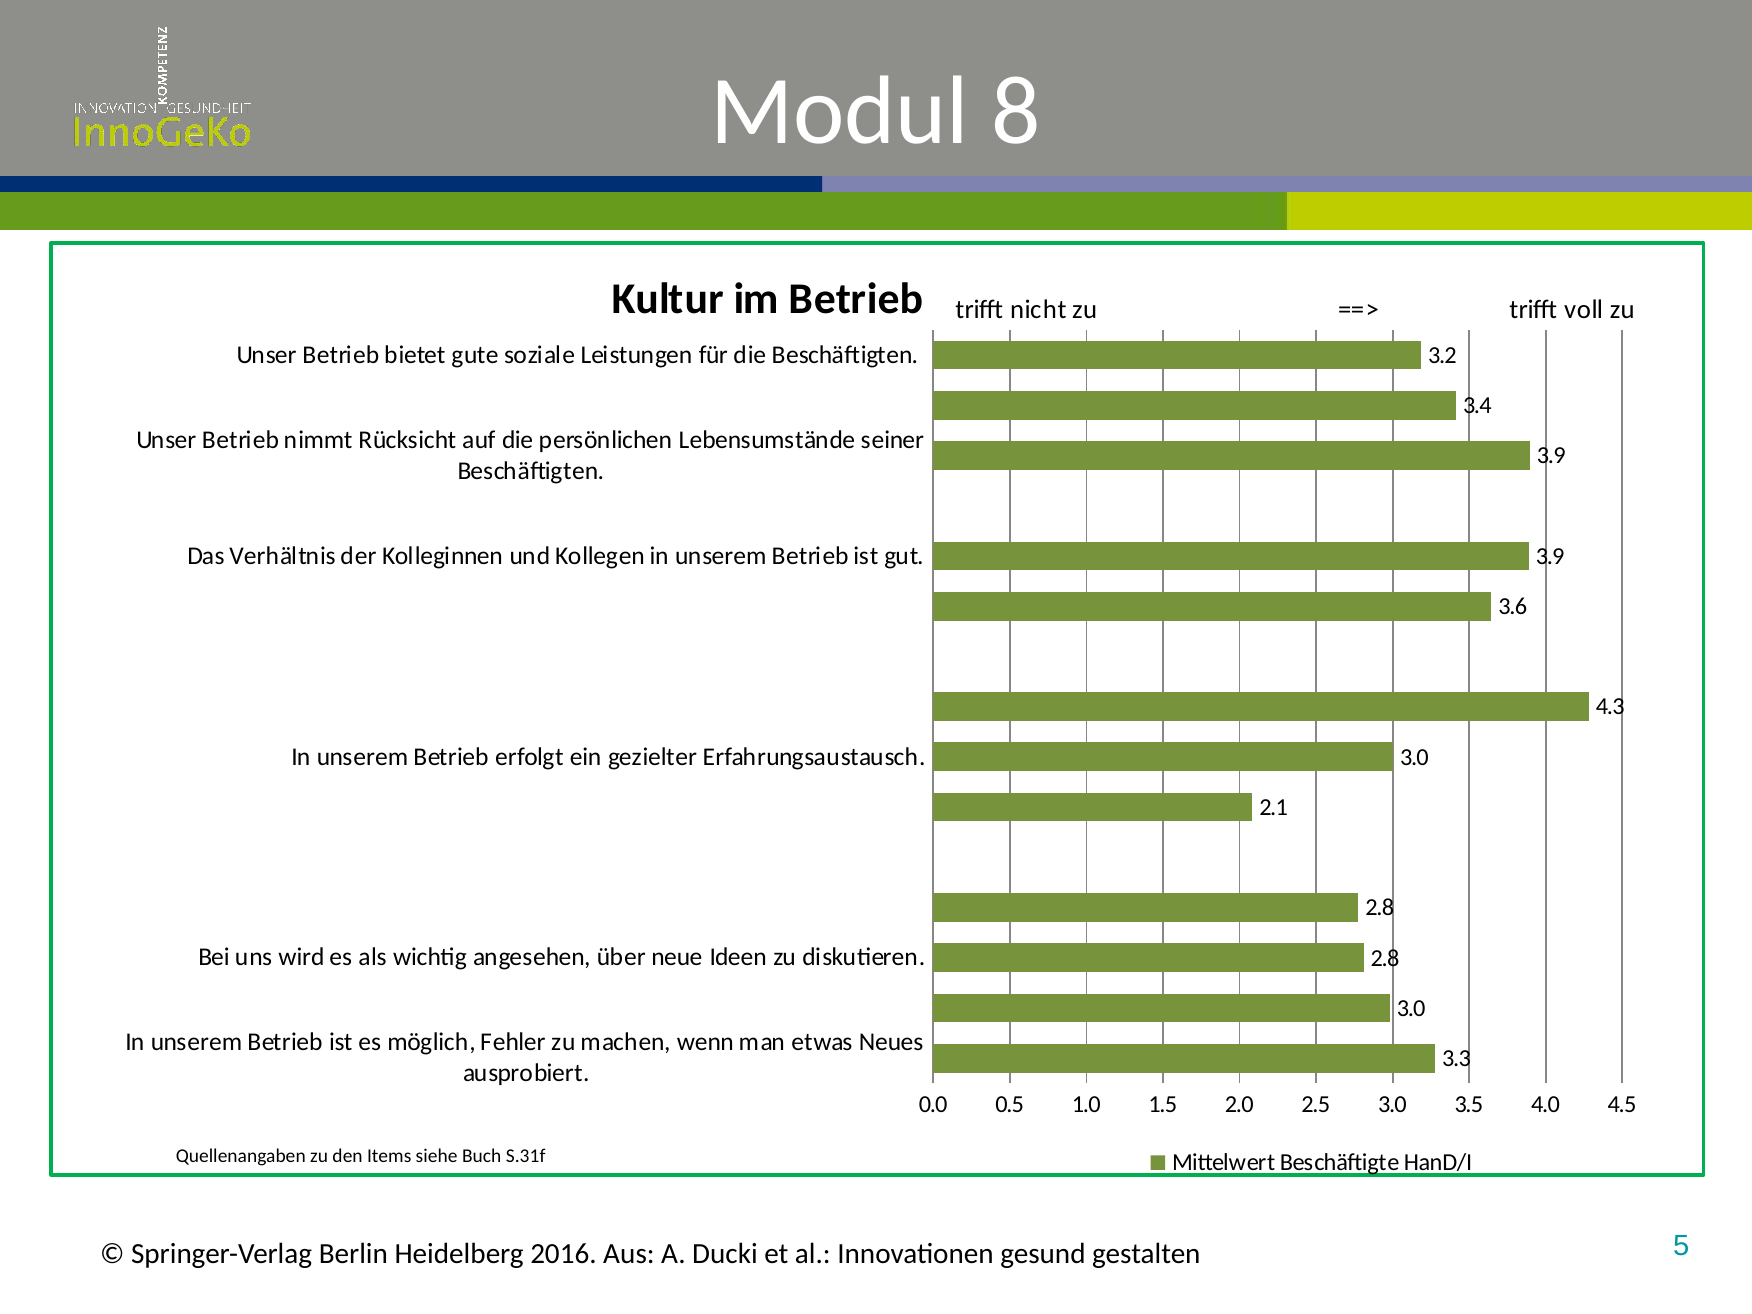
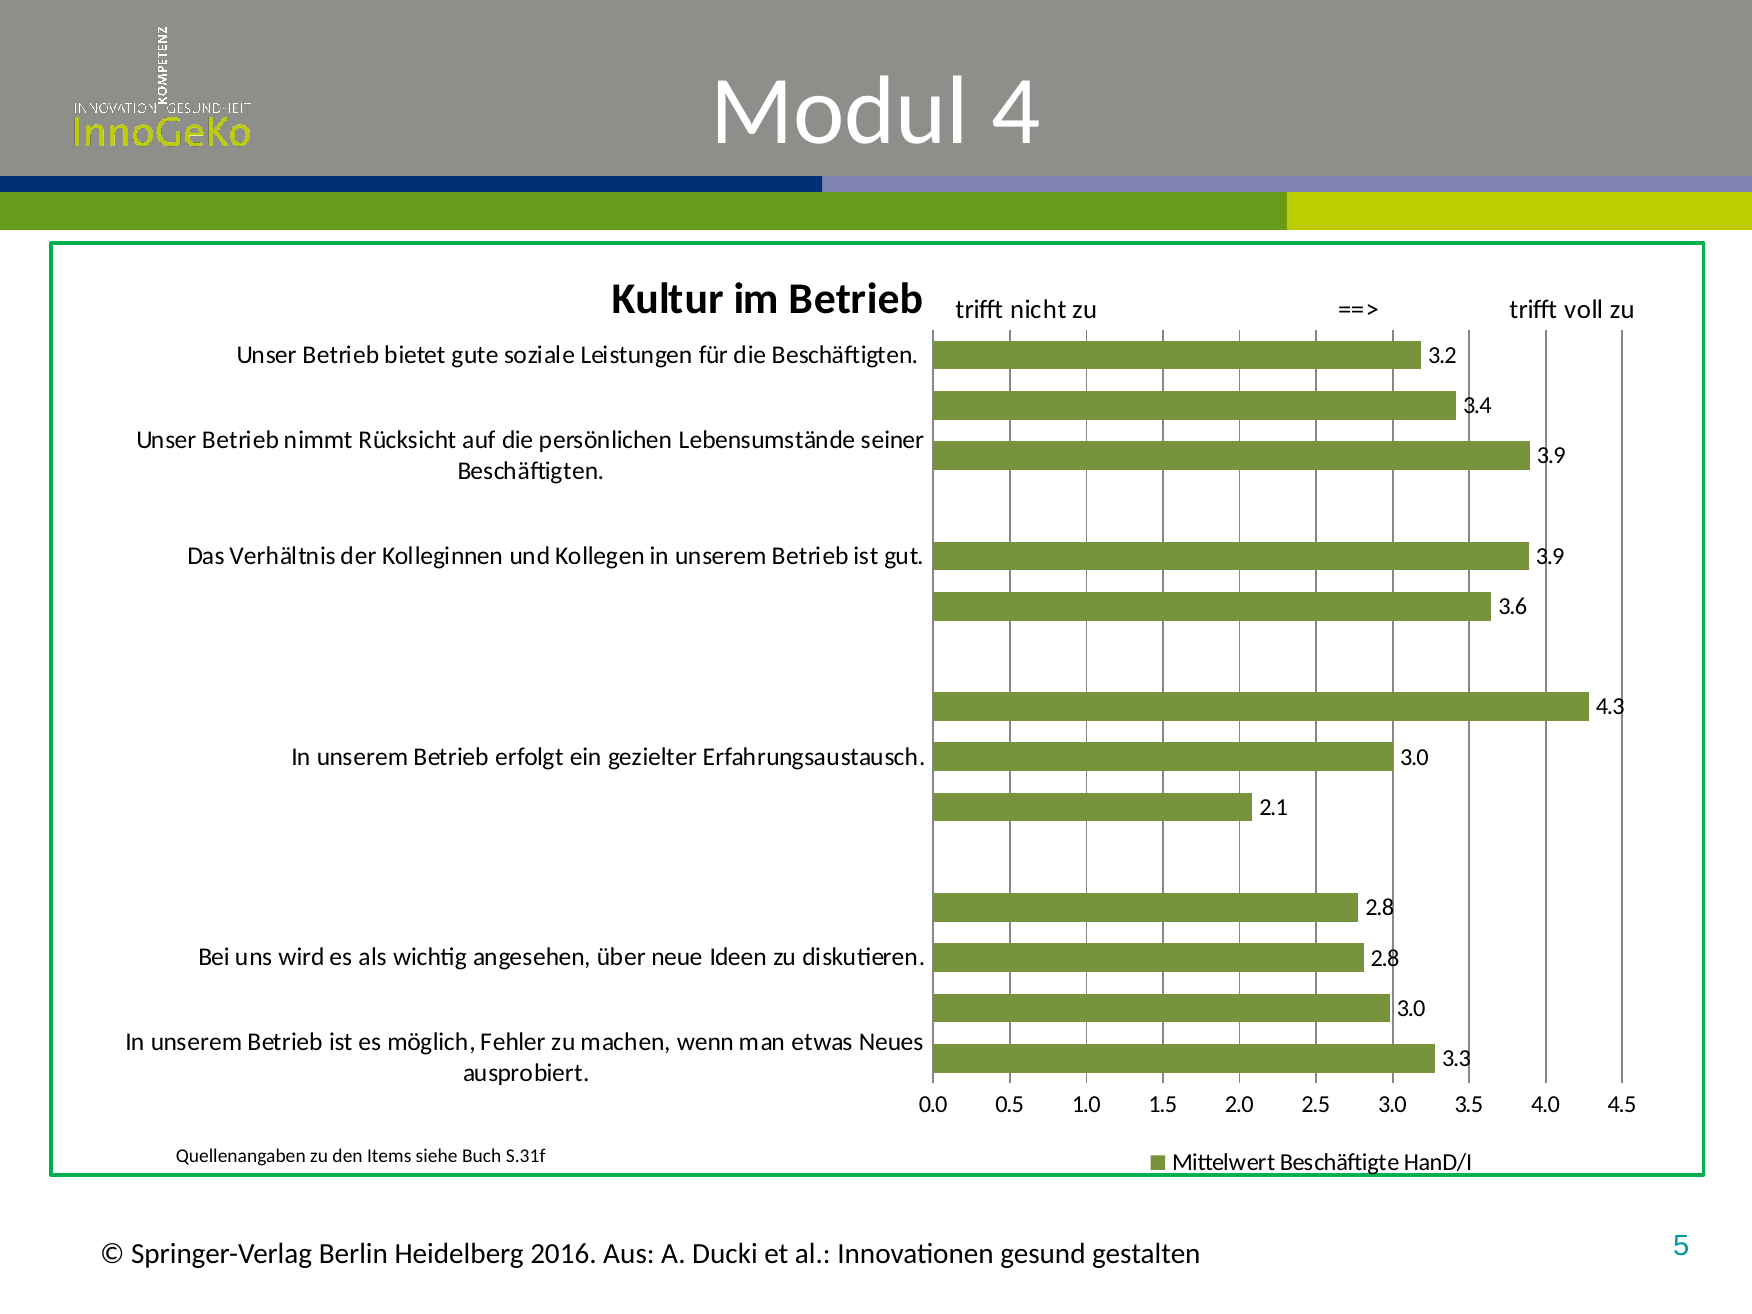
8: 8 -> 4
